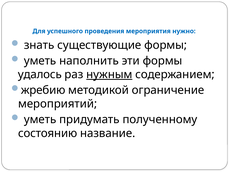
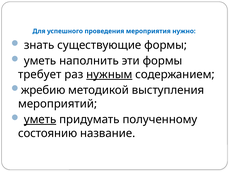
удалось: удалось -> требует
ограничение: ограничение -> выступления
уметь at (40, 119) underline: none -> present
